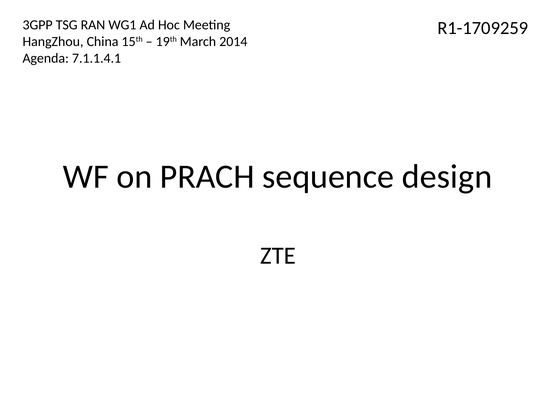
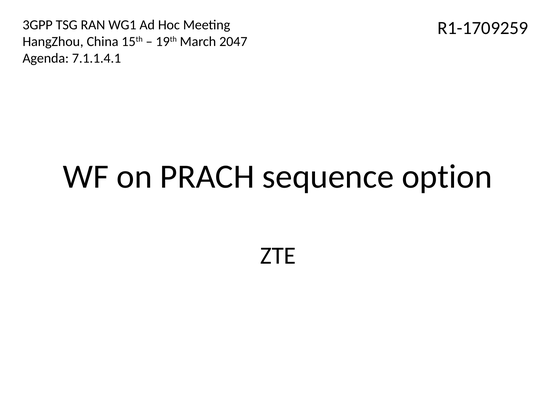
2014: 2014 -> 2047
design: design -> option
